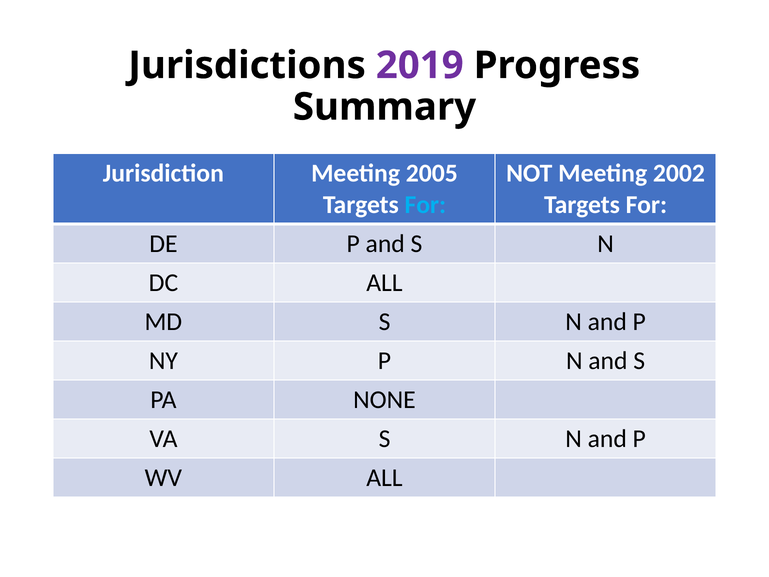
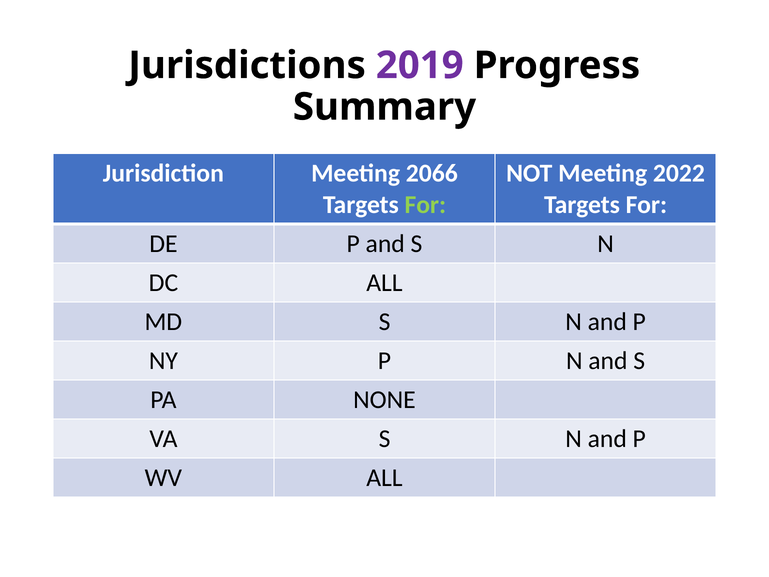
2005: 2005 -> 2066
2002: 2002 -> 2022
For at (425, 205) colour: light blue -> light green
